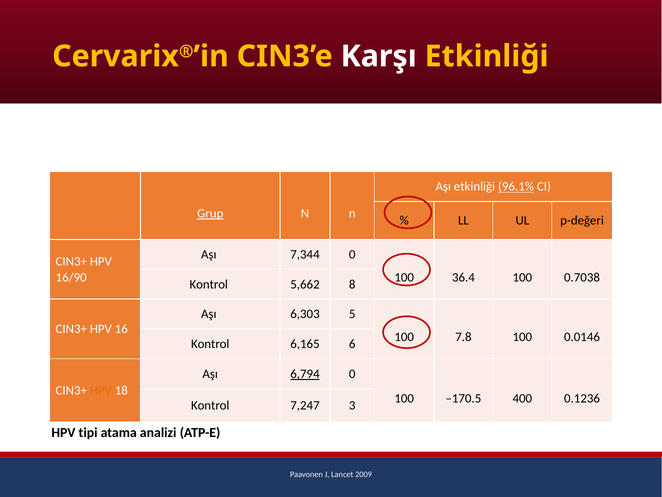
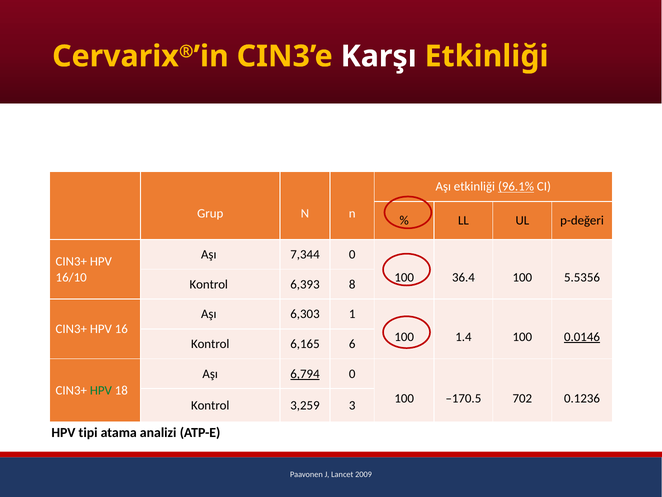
Grup underline: present -> none
16/90: 16/90 -> 16/10
0.7038: 0.7038 -> 5.5356
5,662: 5,662 -> 6,393
5: 5 -> 1
7.8: 7.8 -> 1.4
0.0146 underline: none -> present
HPV at (101, 390) colour: orange -> green
400: 400 -> 702
7,247: 7,247 -> 3,259
